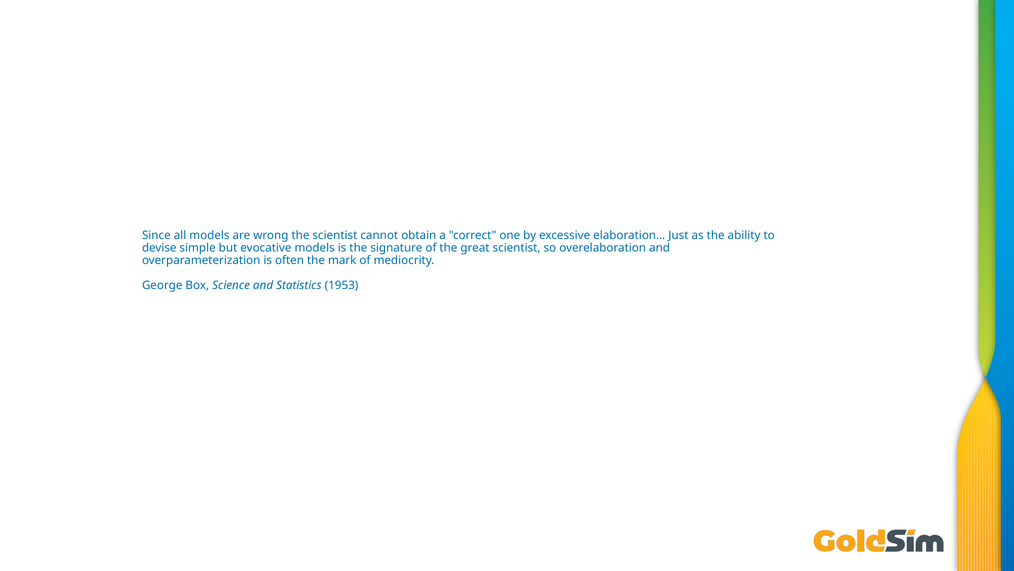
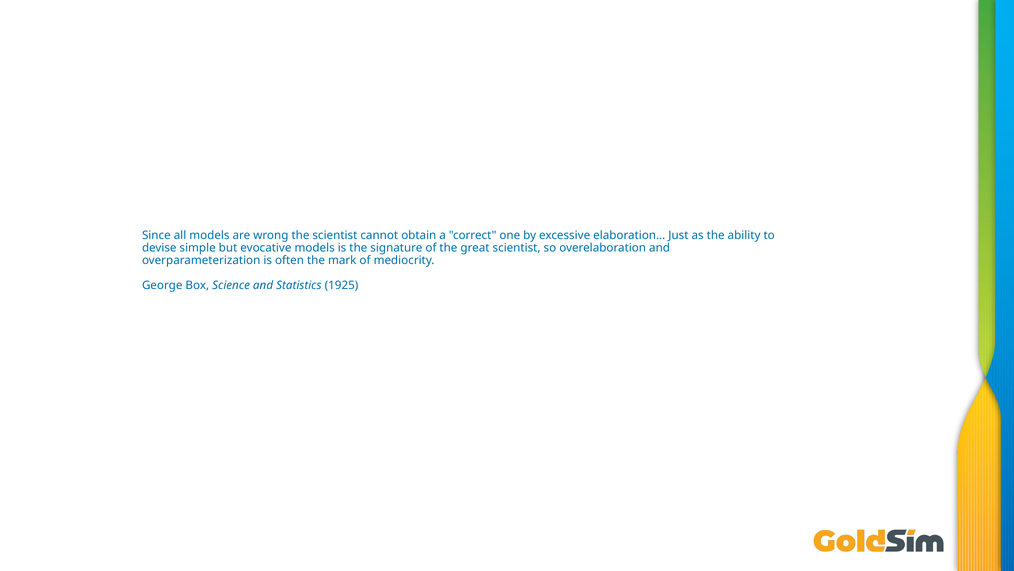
1953: 1953 -> 1925
